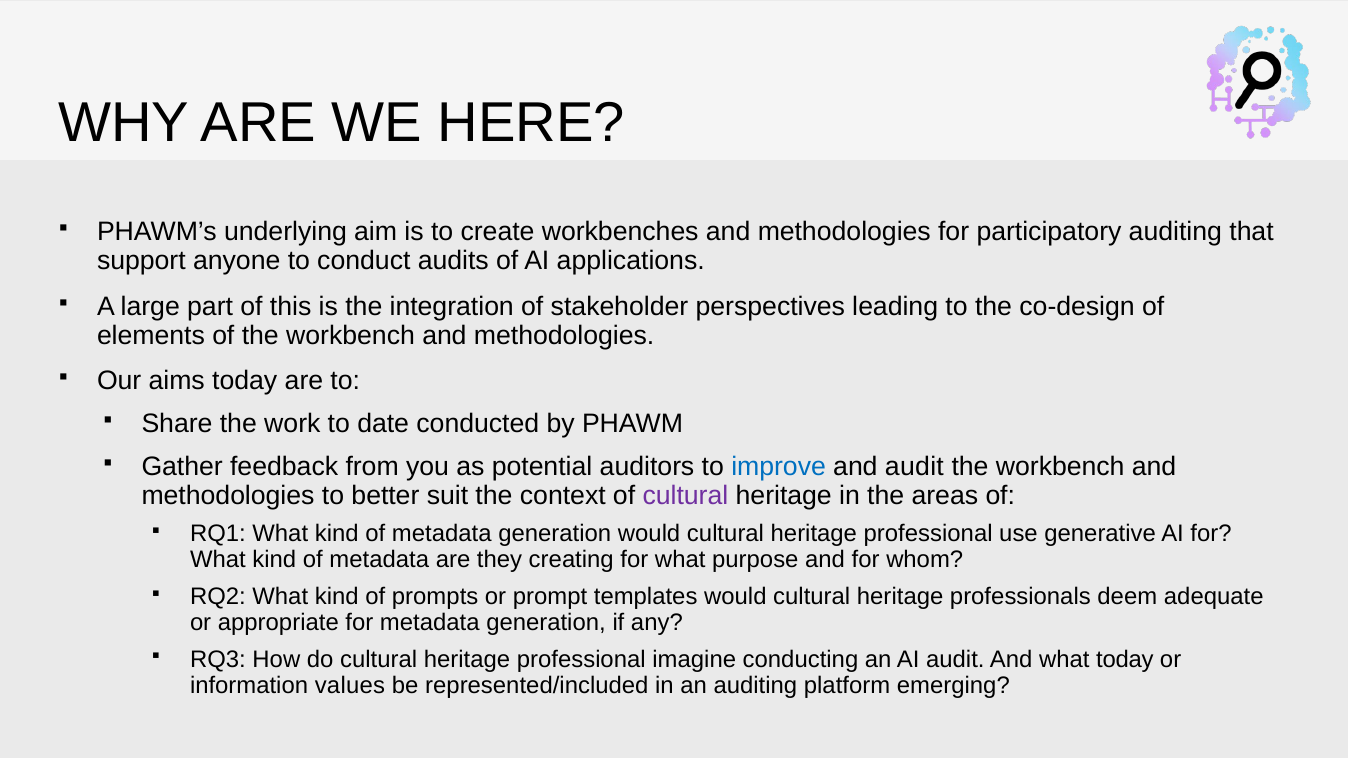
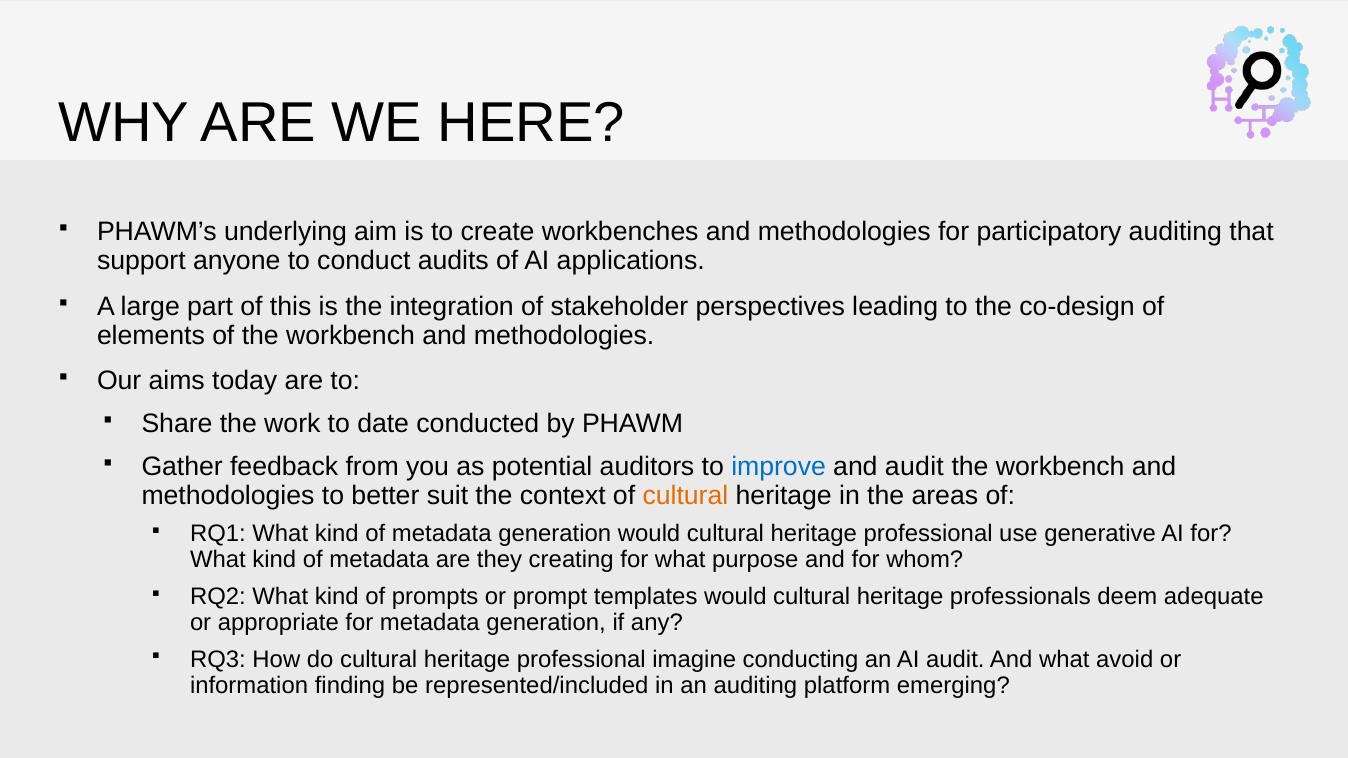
cultural at (685, 496) colour: purple -> orange
what today: today -> avoid
values: values -> finding
